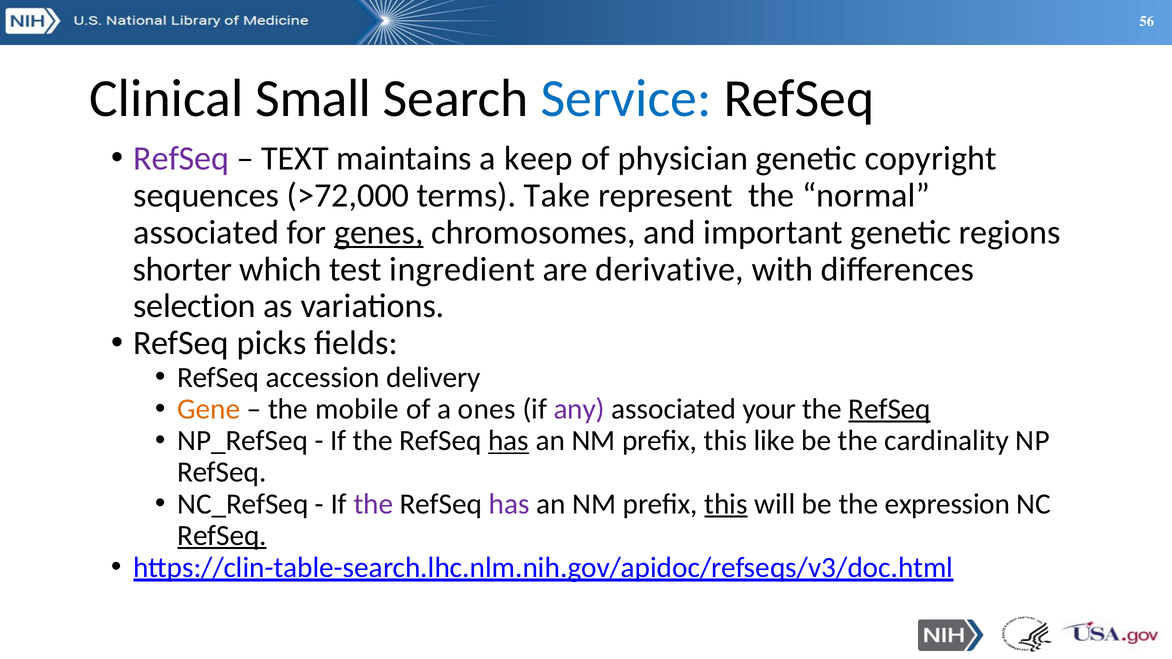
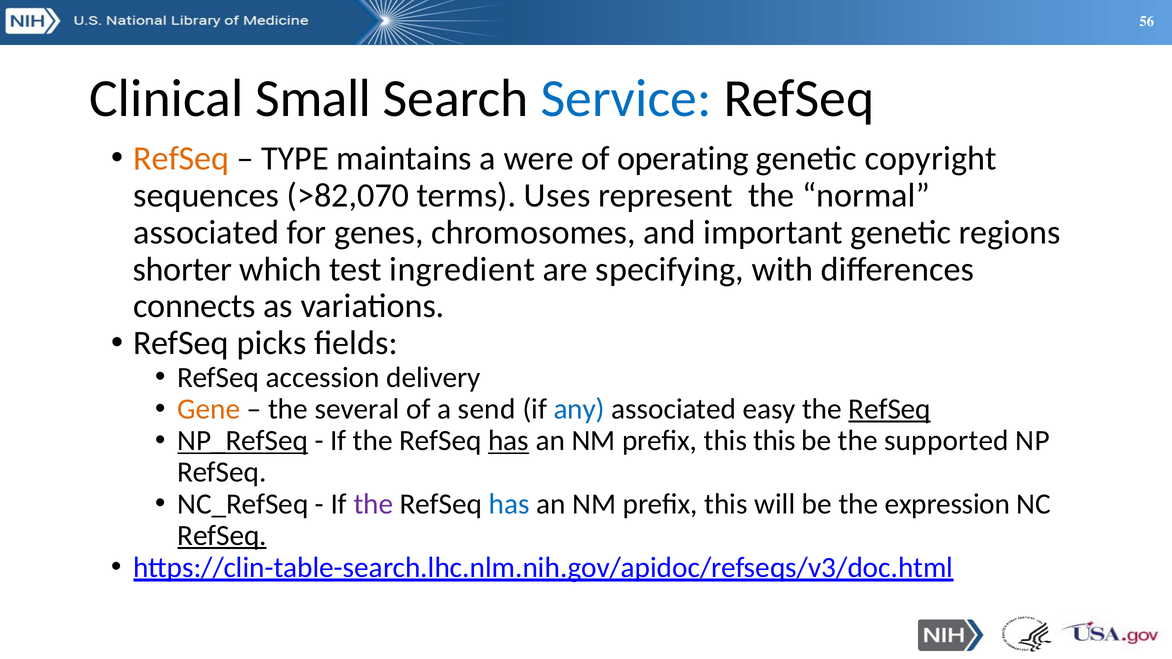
RefSeq at (181, 159) colour: purple -> orange
TEXT: TEXT -> TYPE
keep: keep -> were
physician: physician -> operating
>72,000: >72,000 -> >82,070
Take: Take -> Uses
genes underline: present -> none
derivative: derivative -> specifying
selection: selection -> connects
mobile: mobile -> several
ones: ones -> send
any colour: purple -> blue
your: your -> easy
NP_RefSeq underline: none -> present
this like: like -> this
cardinality: cardinality -> supported
has at (509, 504) colour: purple -> blue
this at (726, 504) underline: present -> none
